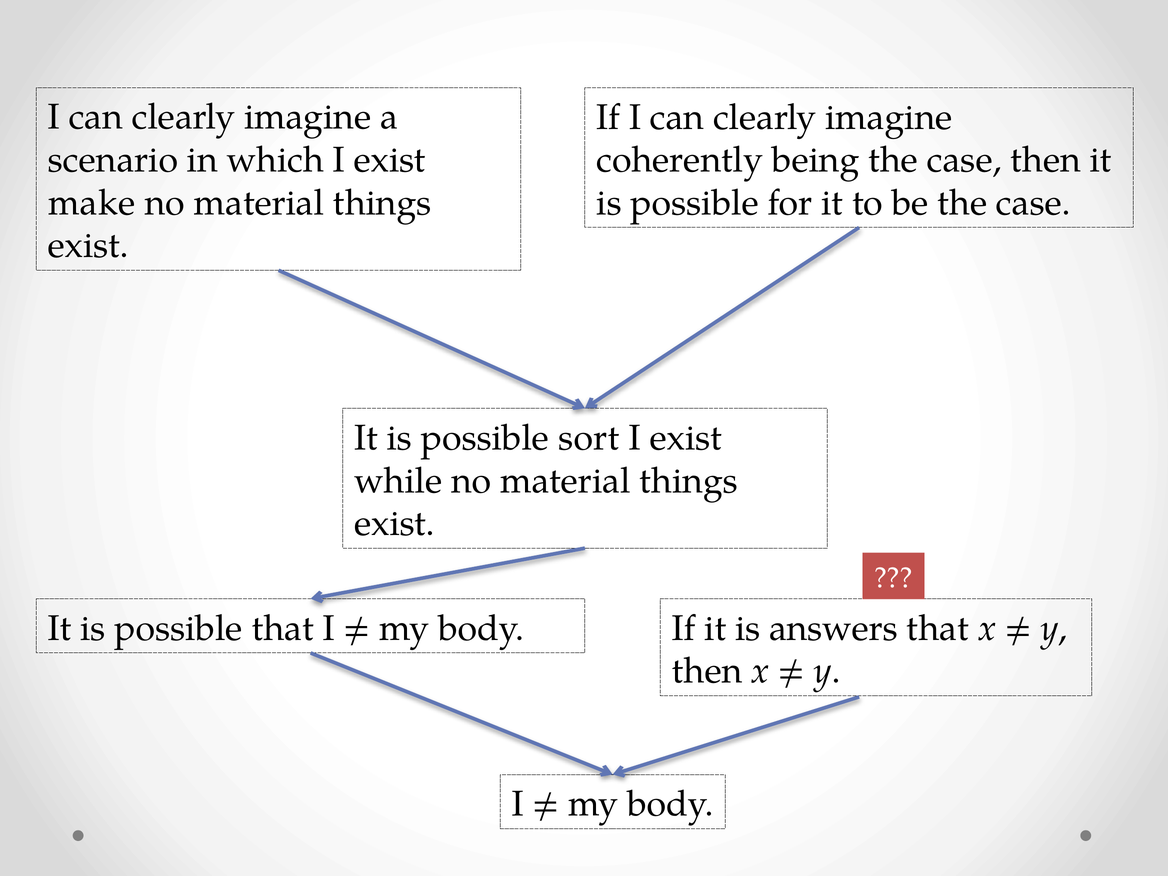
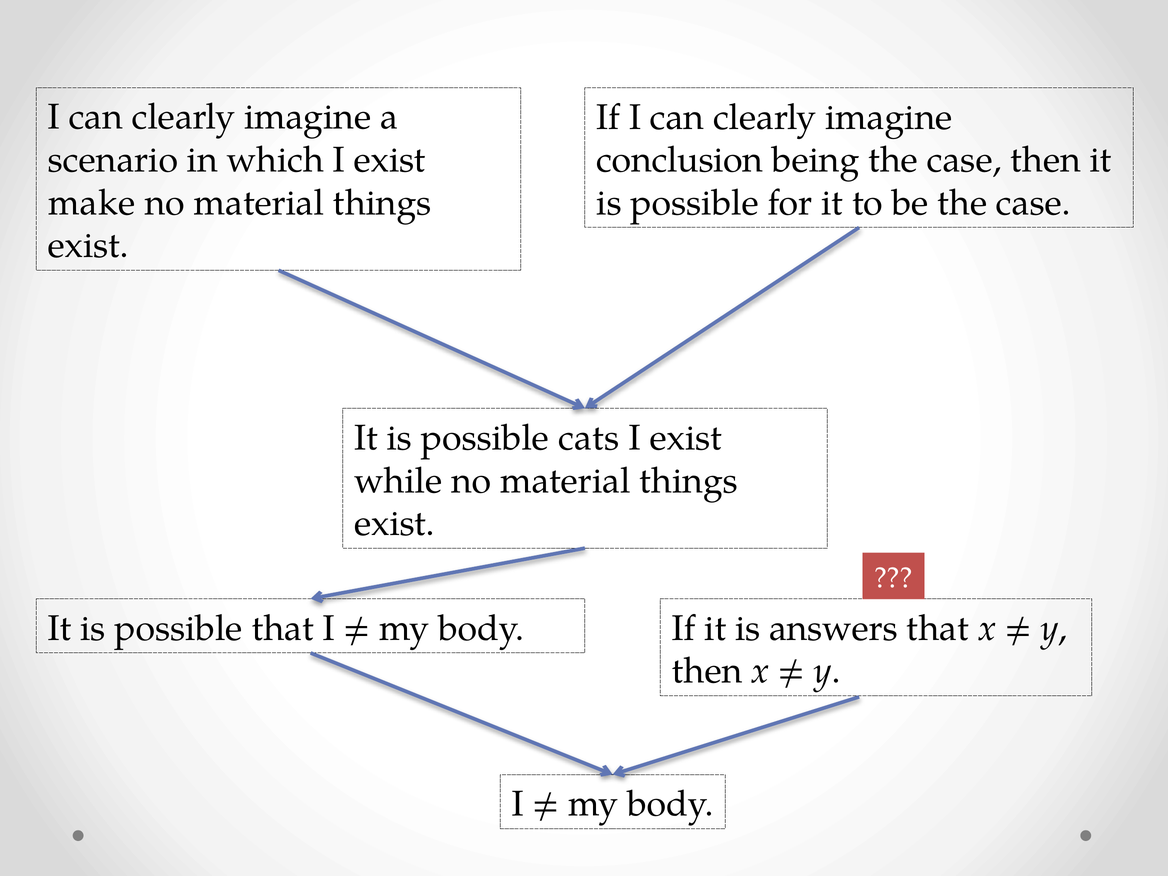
coherently: coherently -> conclusion
sort: sort -> cats
